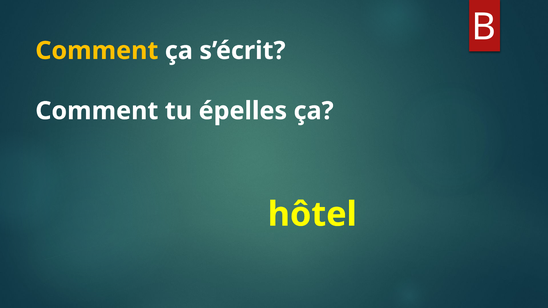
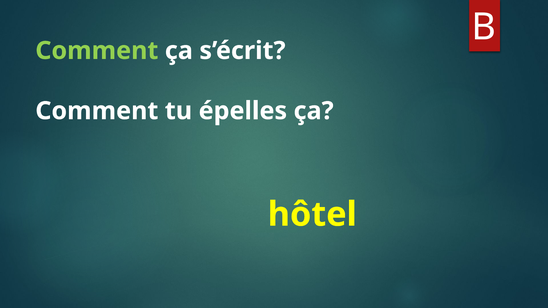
Comment at (97, 51) colour: yellow -> light green
